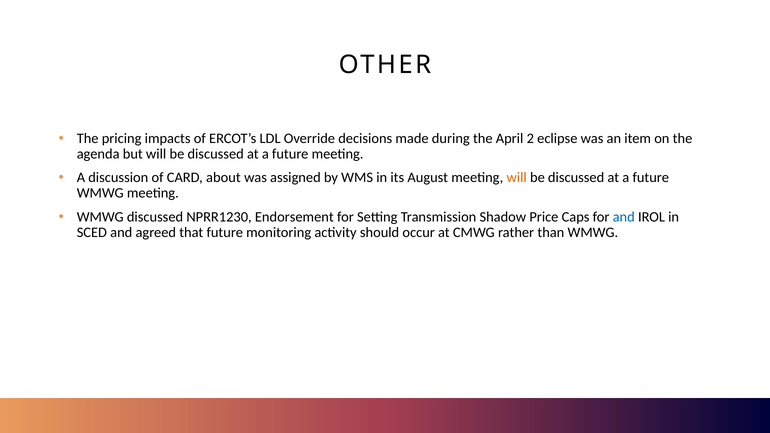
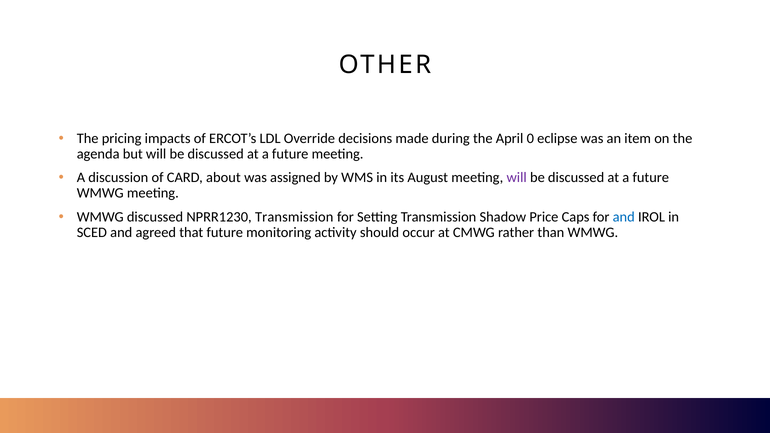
2: 2 -> 0
will at (517, 178) colour: orange -> purple
NPRR1230 Endorsement: Endorsement -> Transmission
